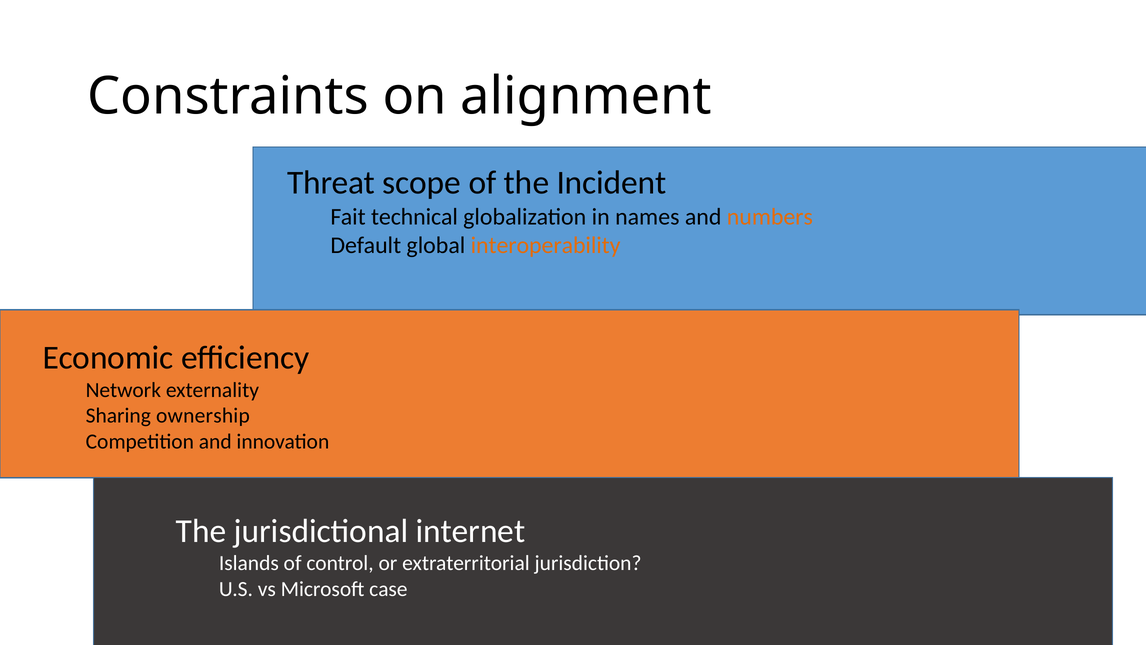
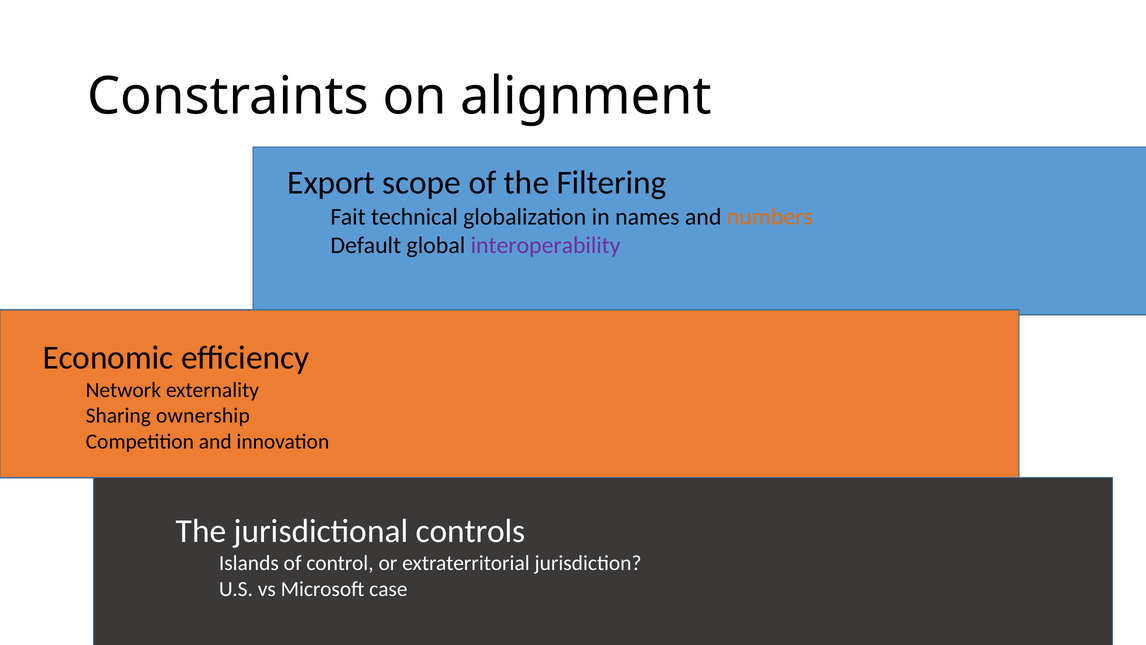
Threat: Threat -> Export
Incident: Incident -> Filtering
interoperability colour: orange -> purple
internet: internet -> controls
